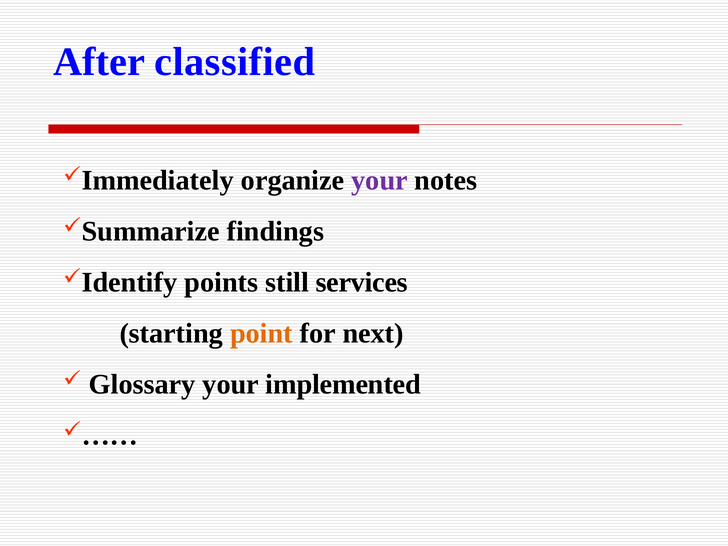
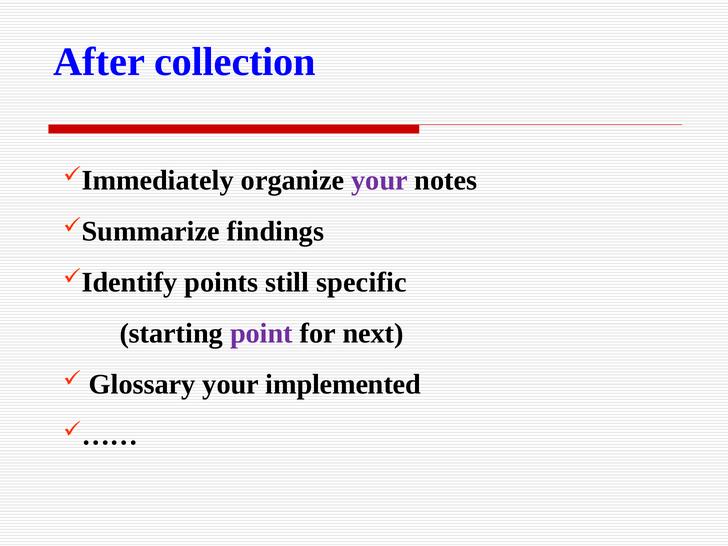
classified: classified -> collection
services: services -> specific
point colour: orange -> purple
